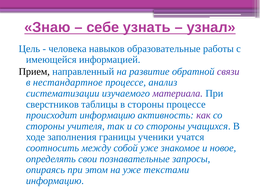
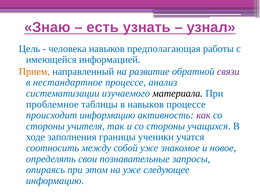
себе: себе -> есть
образовательные: образовательные -> предполагающая
Прием colour: black -> orange
материала colour: purple -> black
сверстников: сверстников -> проблемное
в стороны: стороны -> навыков
текстами: текстами -> следующее
